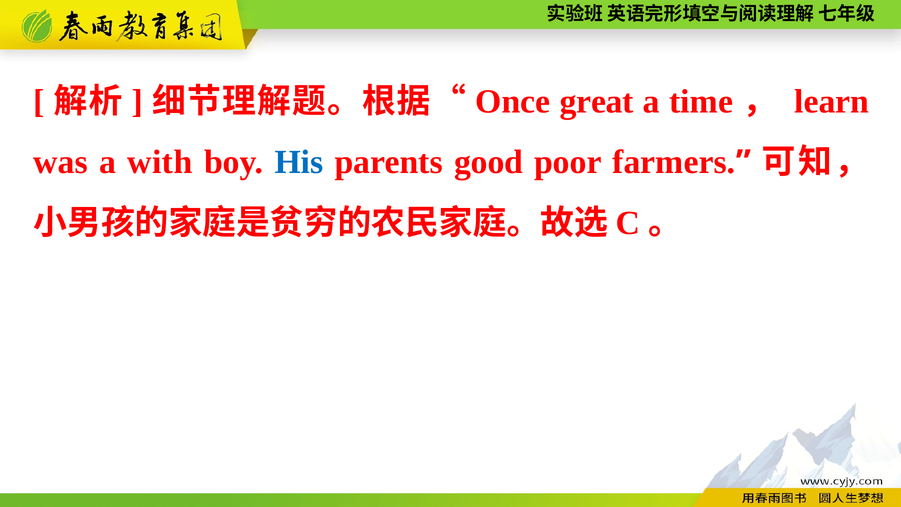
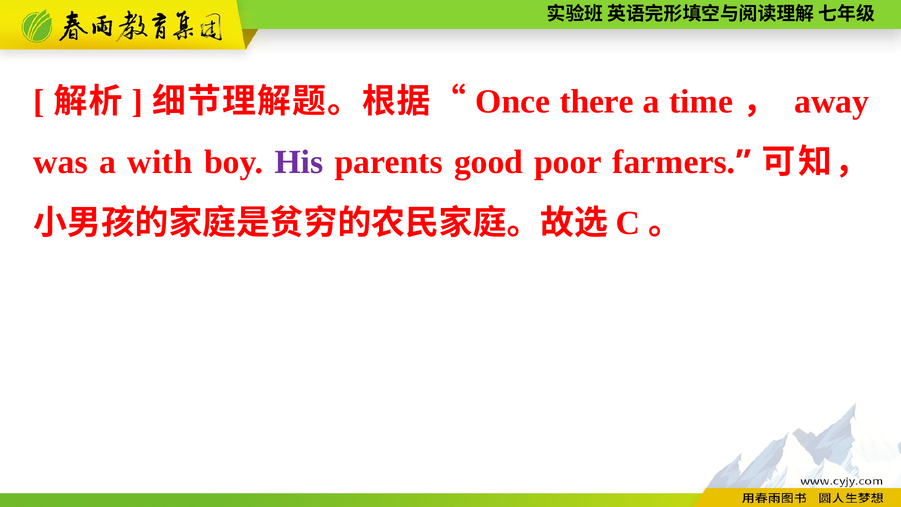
great: great -> there
learn: learn -> away
His colour: blue -> purple
